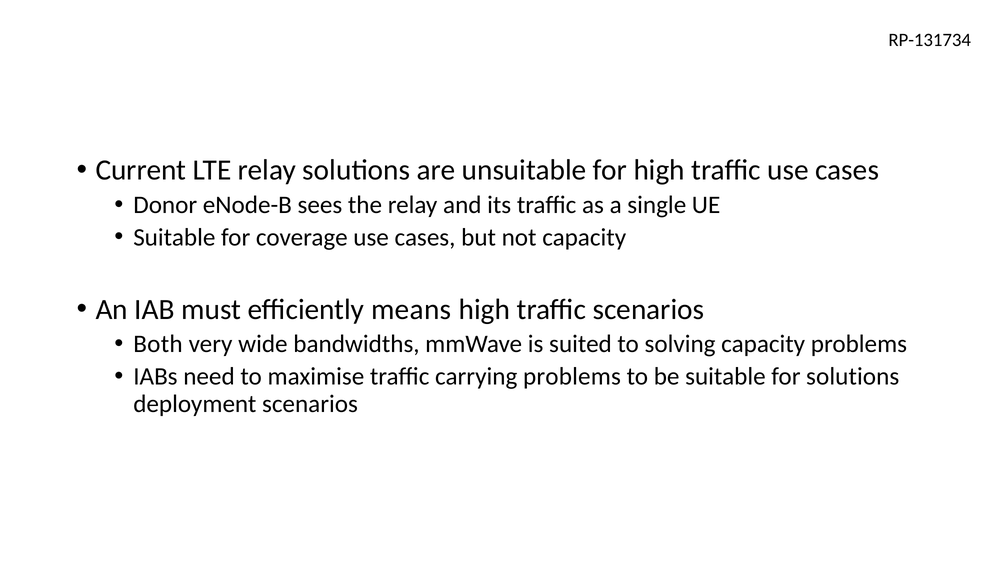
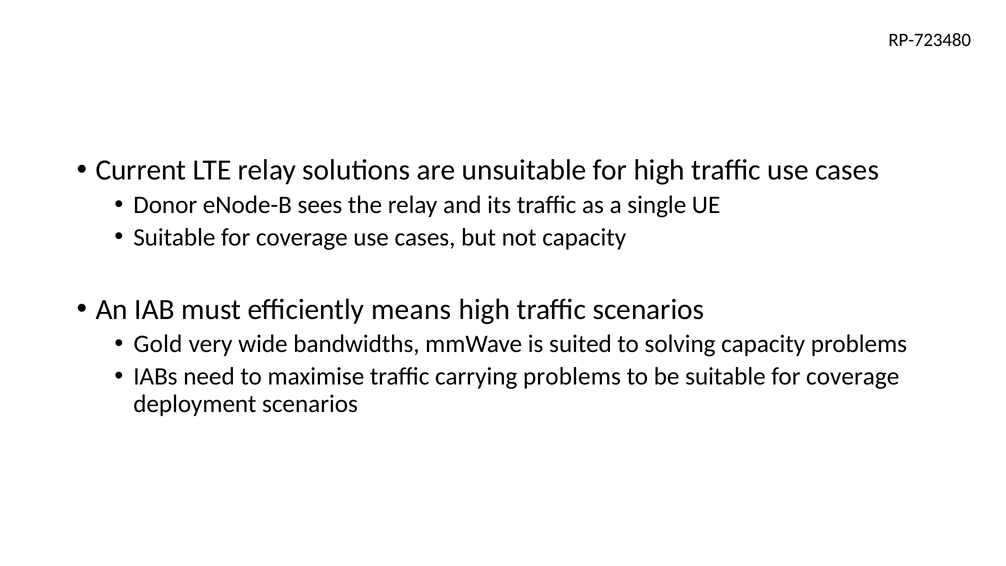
RP-131734: RP-131734 -> RP-723480
Both: Both -> Gold
be suitable for solutions: solutions -> coverage
